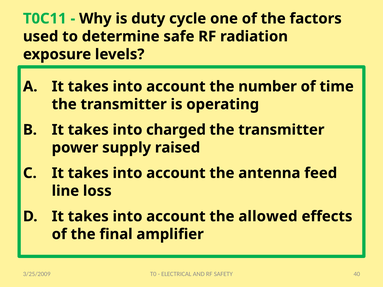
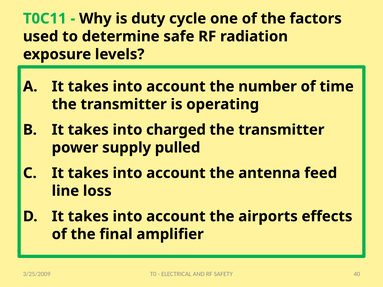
raised: raised -> pulled
allowed: allowed -> airports
